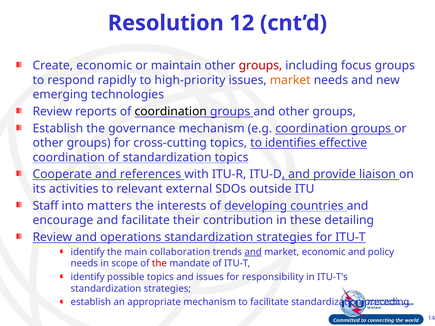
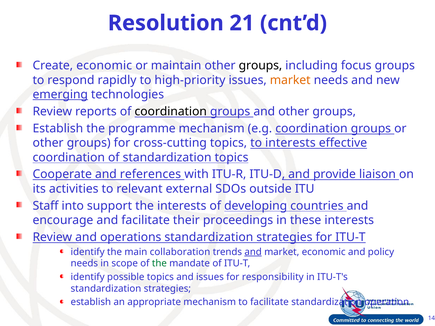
12: 12 -> 21
groups at (260, 66) colour: red -> black
emerging underline: none -> present
governance: governance -> programme
to identifies: identifies -> interests
matters: matters -> support
contribution: contribution -> proceedings
these detailing: detailing -> interests
the at (159, 264) colour: red -> green
preceding: preceding -> operation
